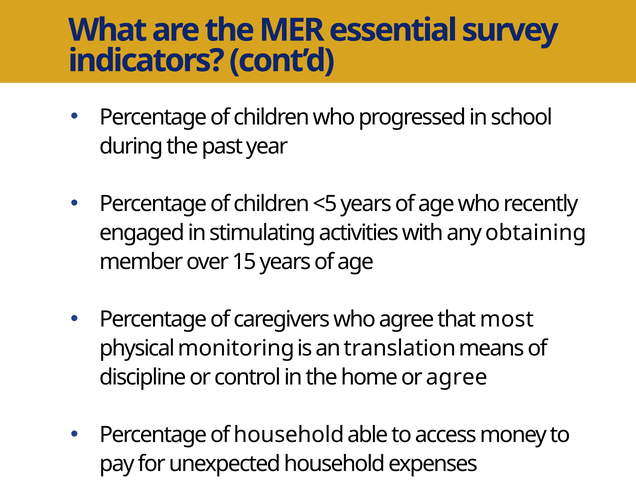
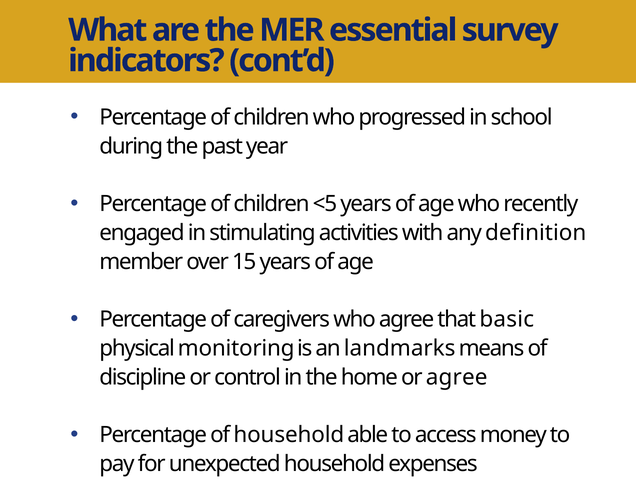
obtaining: obtaining -> definition
most: most -> basic
translation: translation -> landmarks
